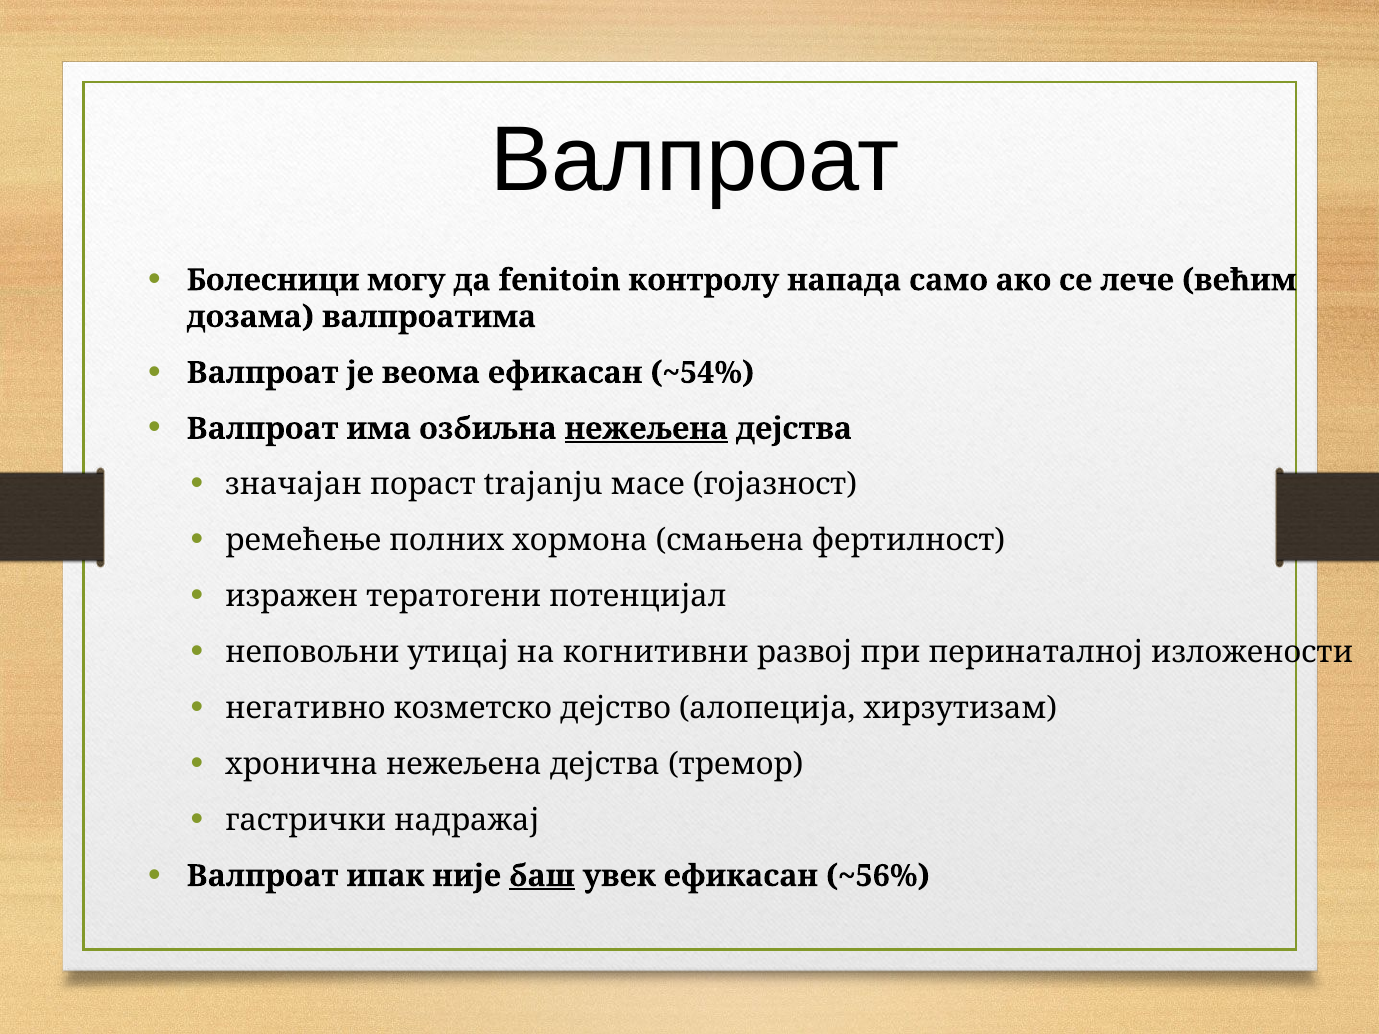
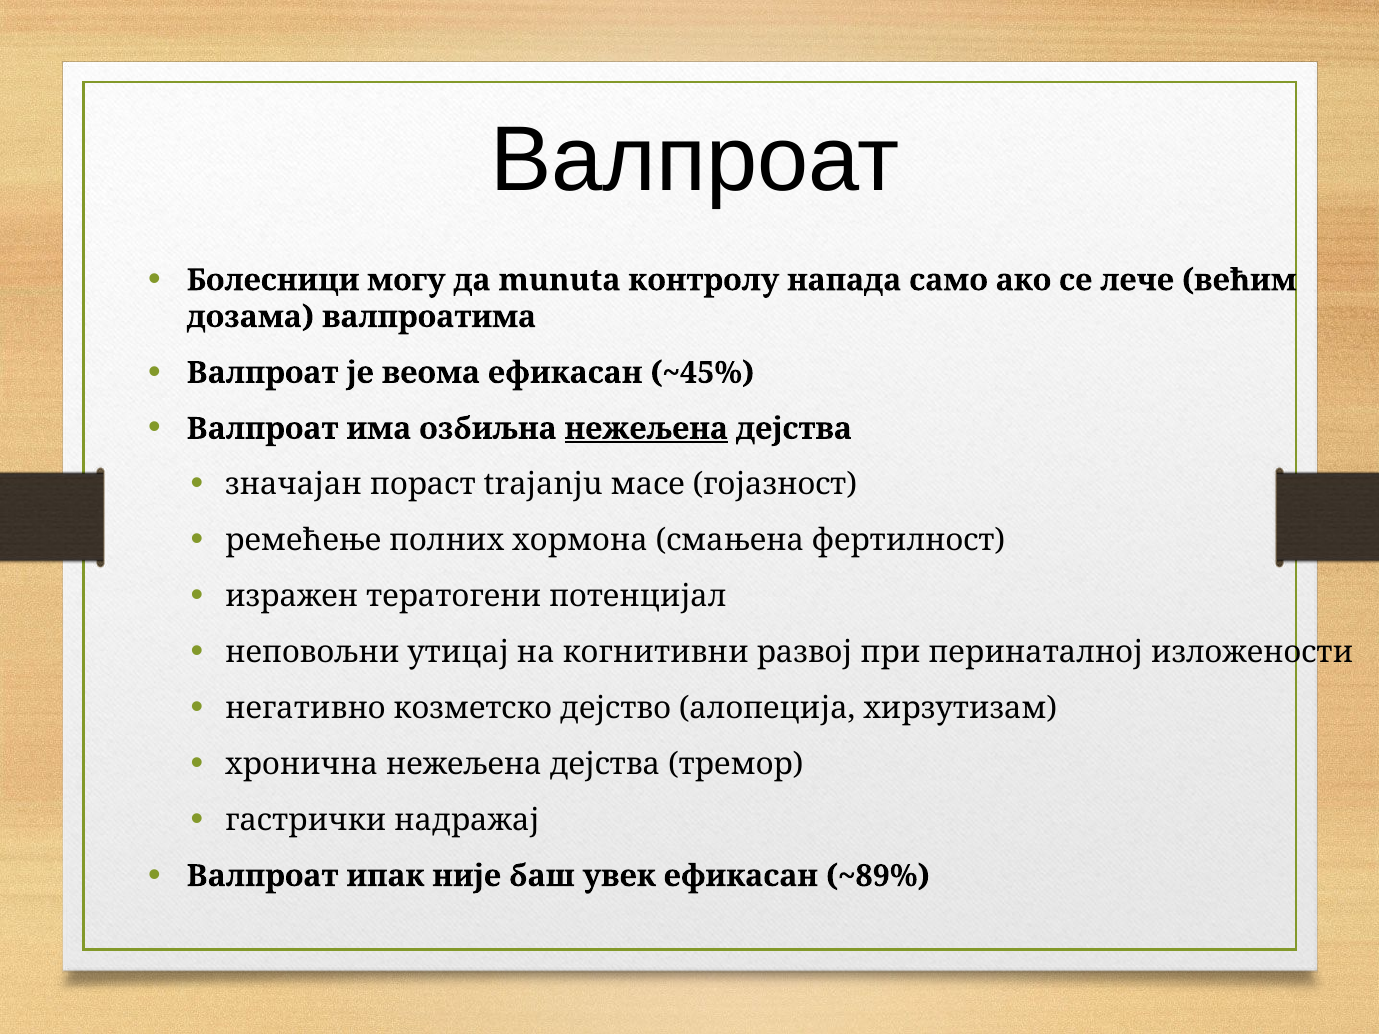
fenitoin: fenitoin -> munuta
~54%: ~54% -> ~45%
баш underline: present -> none
~56%: ~56% -> ~89%
